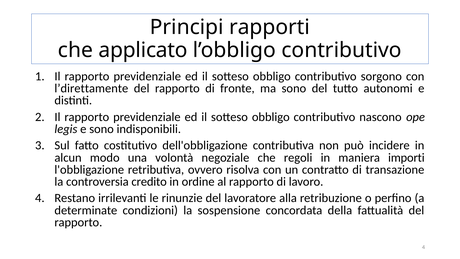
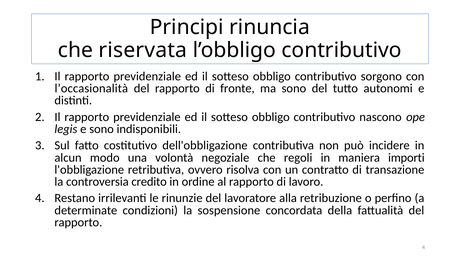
rapporti: rapporti -> rinuncia
applicato: applicato -> riservata
l’direttamente: l’direttamente -> l’occasionalità
